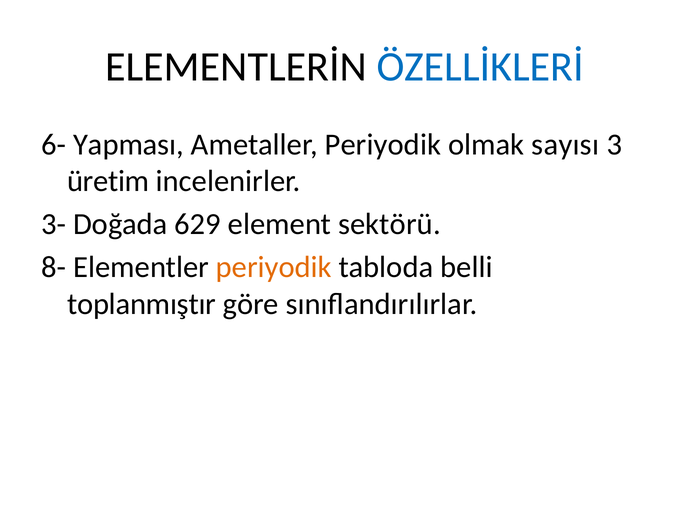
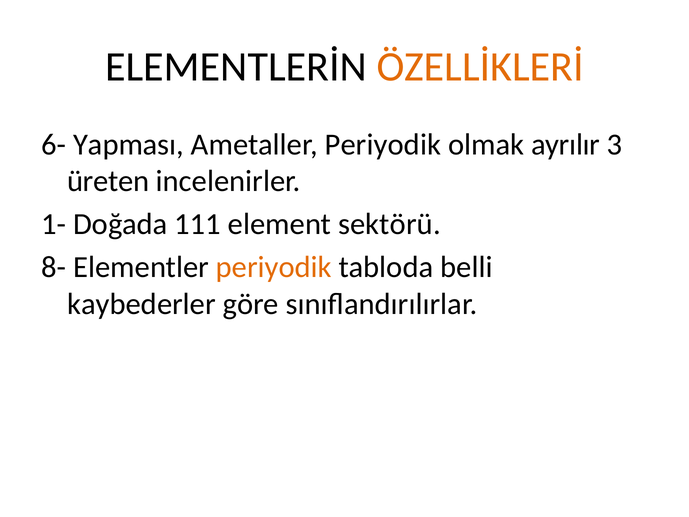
ÖZELLİKLERİ colour: blue -> orange
sayısı: sayısı -> ayrılır
üretim: üretim -> üreten
3-: 3- -> 1-
629: 629 -> 111
toplanmıştır: toplanmıştır -> kaybederler
